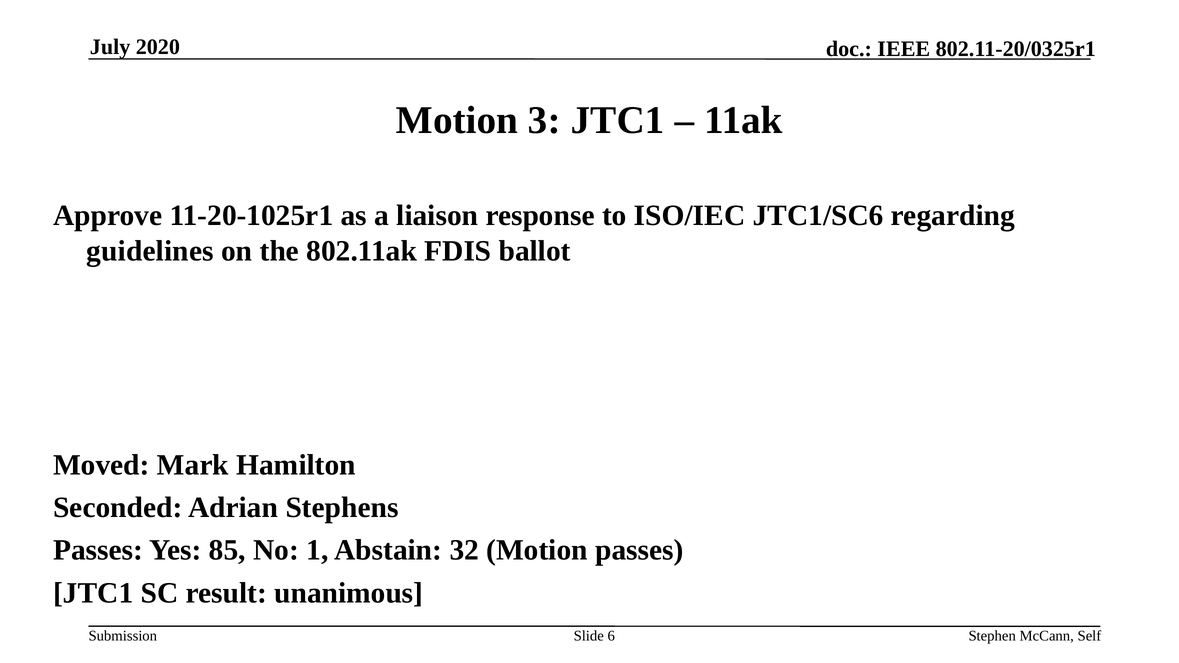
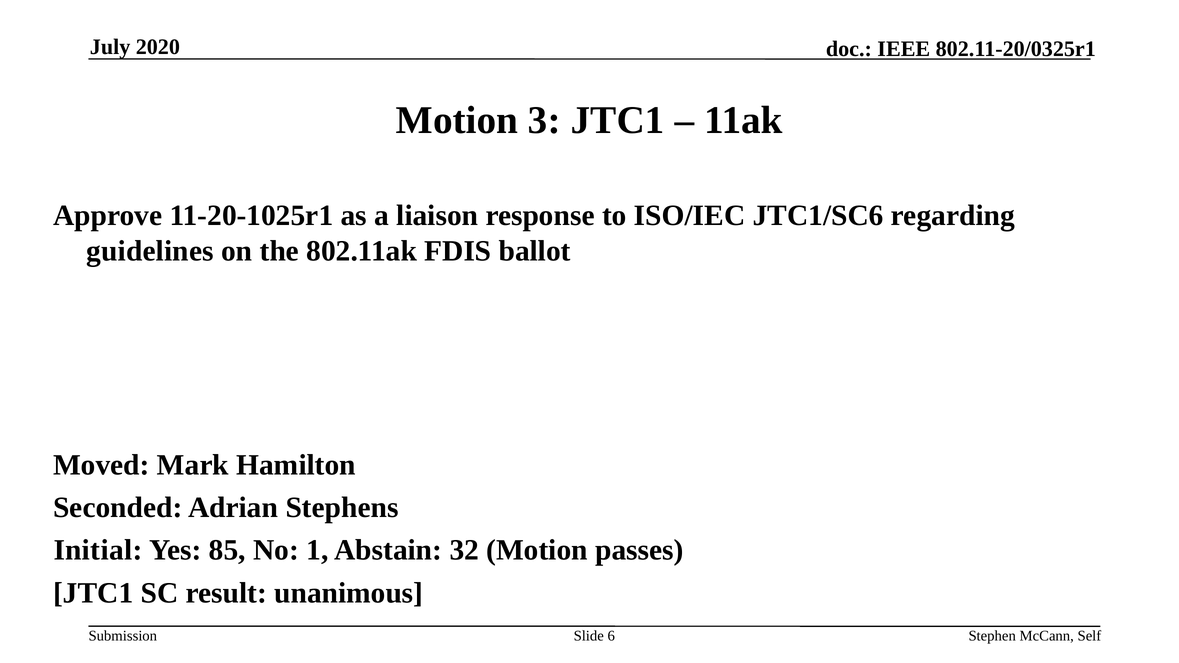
Passes at (98, 550): Passes -> Initial
